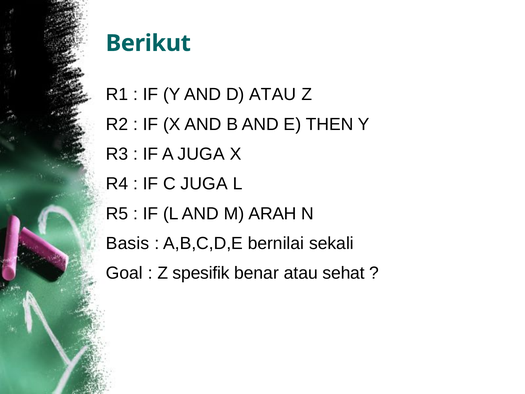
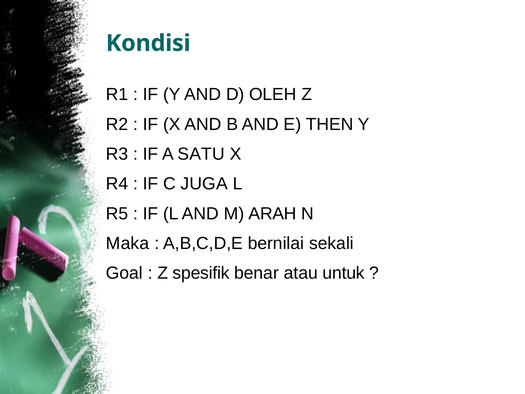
Berikut: Berikut -> Kondisi
D ATAU: ATAU -> OLEH
A JUGA: JUGA -> SATU
Basis: Basis -> Maka
sehat: sehat -> untuk
